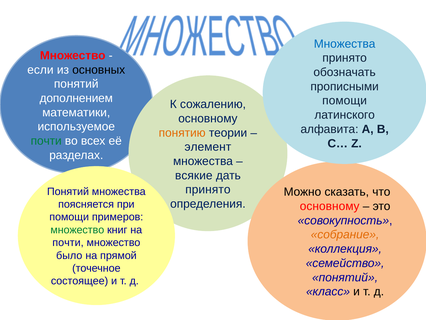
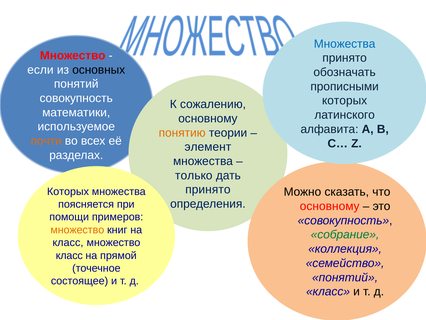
дополнением at (76, 98): дополнением -> совокупность
помощи at (345, 101): помощи -> которых
почти at (46, 141) colour: green -> orange
всякие: всякие -> только
Понятий at (68, 191): Понятий -> Которых
множество at (77, 230) colour: green -> orange
собрание colour: orange -> green
почти at (68, 242): почти -> класс
было at (69, 255): было -> класс
